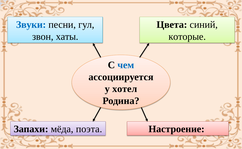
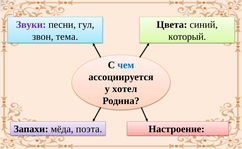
Звуки colour: blue -> purple
хаты: хаты -> тема
которые: которые -> который
